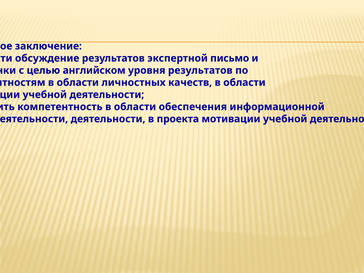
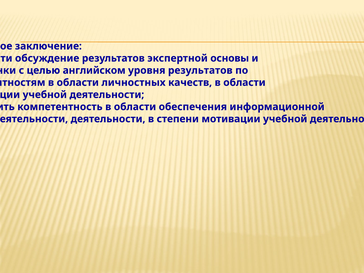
экспертной письмо: письмо -> основы
проекта: проекта -> степени
